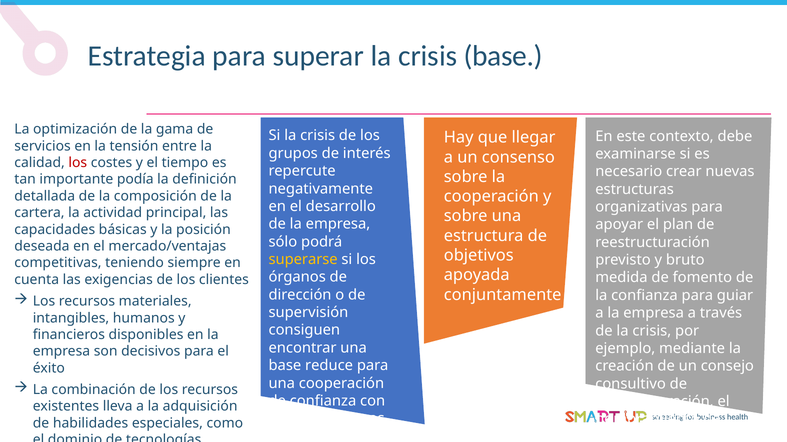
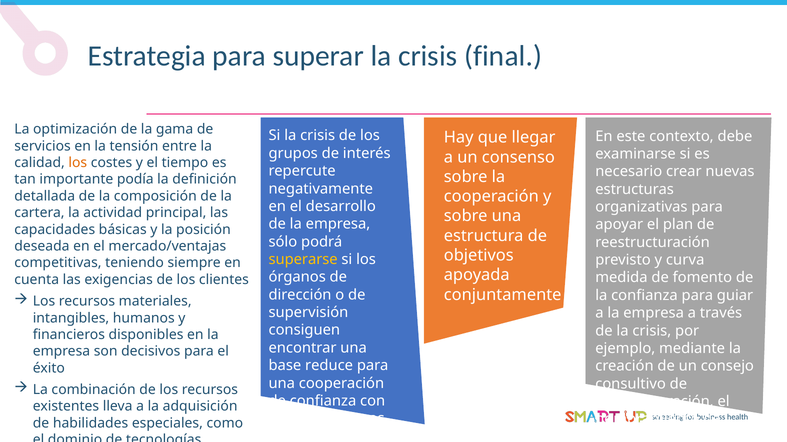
crisis base: base -> final
los at (78, 163) colour: red -> orange
bruto: bruto -> curva
